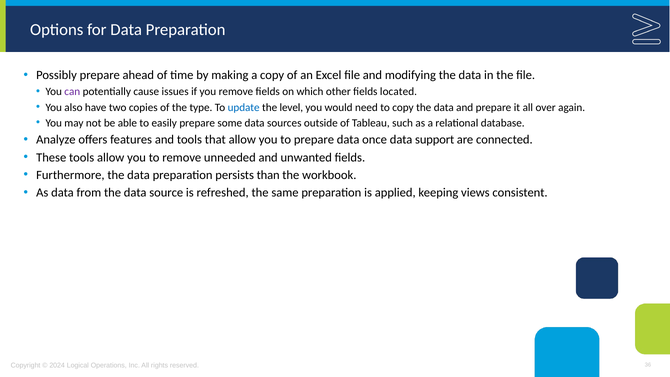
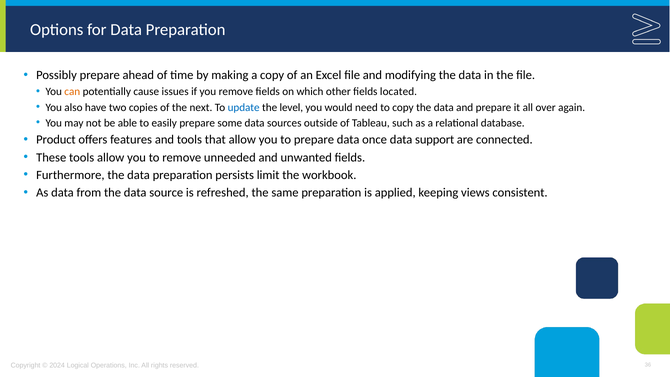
can colour: purple -> orange
type: type -> next
Analyze: Analyze -> Product
than: than -> limit
